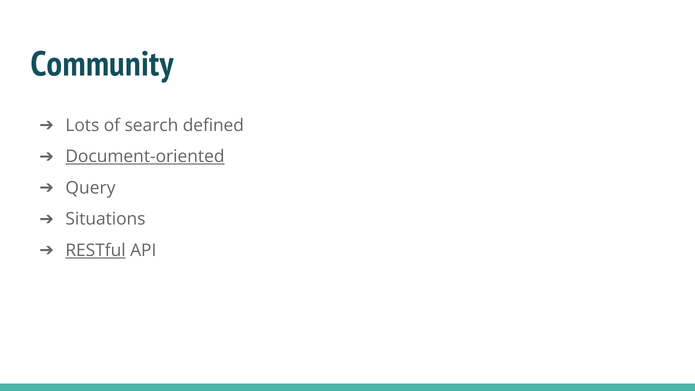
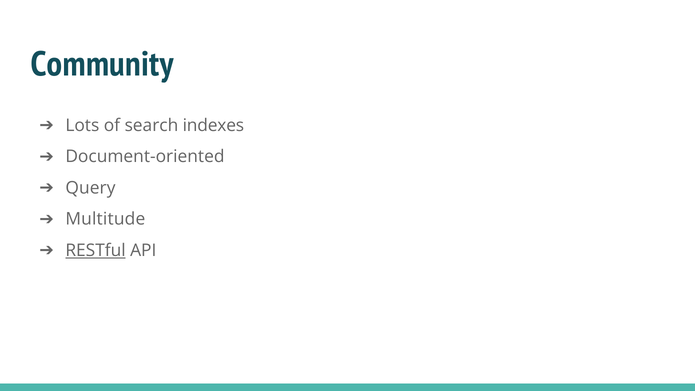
defined: defined -> indexes
Document-oriented underline: present -> none
Situations: Situations -> Multitude
